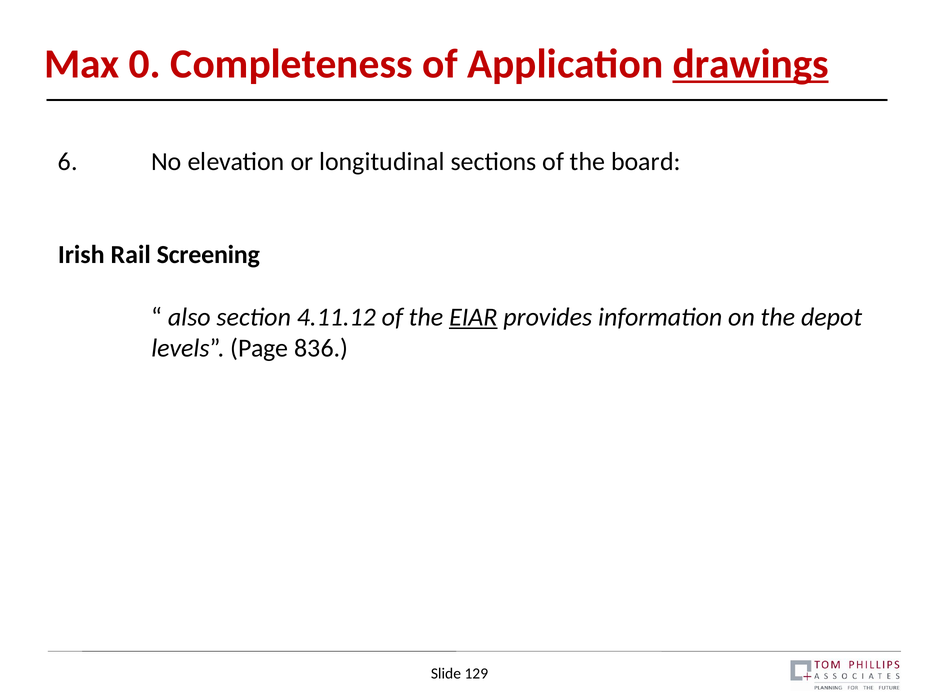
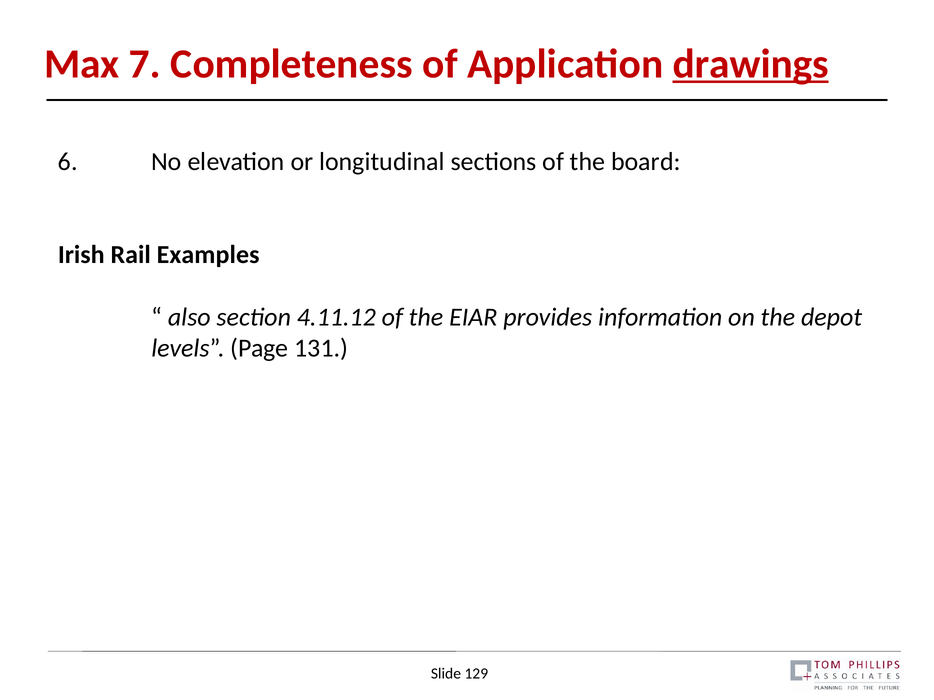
0: 0 -> 7
Screening: Screening -> Examples
EIAR underline: present -> none
836: 836 -> 131
